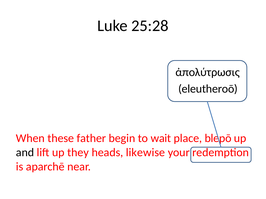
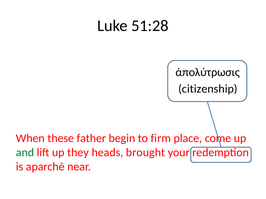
25:28: 25:28 -> 51:28
eleutheroō: eleutheroō -> citizenship
wait: wait -> firm
blepō: blepō -> come
and colour: black -> green
likewise: likewise -> brought
